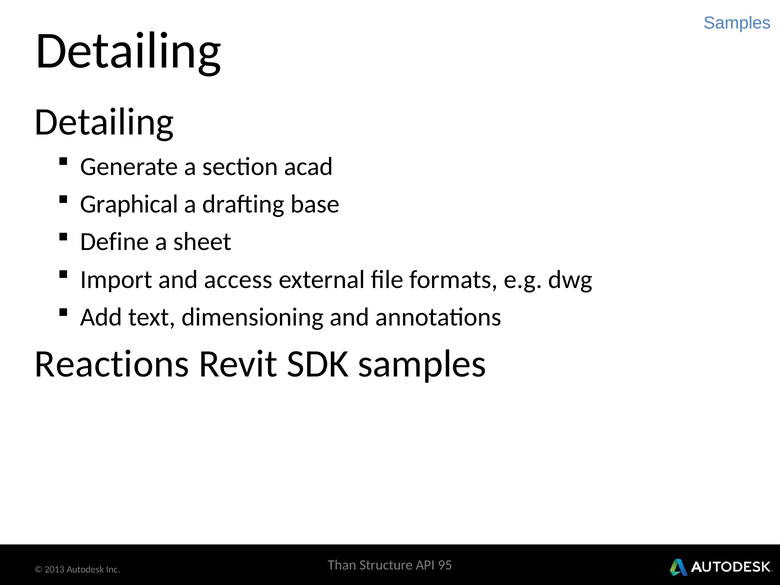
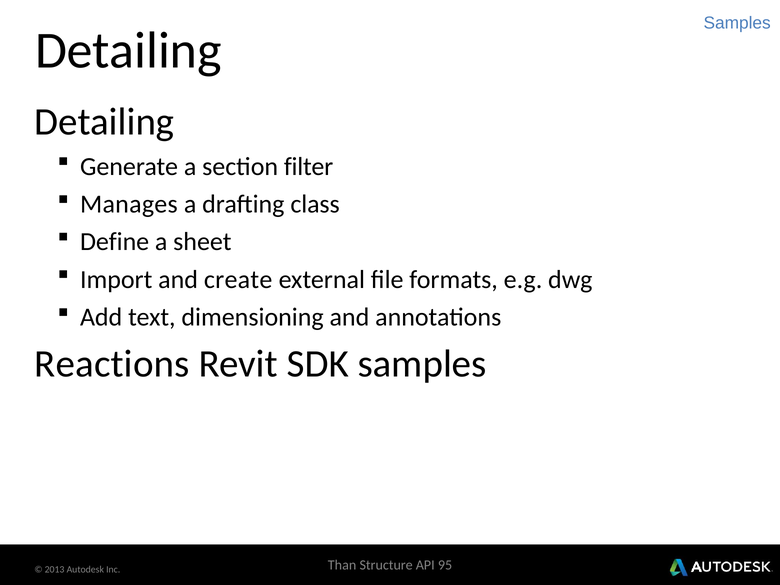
acad: acad -> filter
Graphical: Graphical -> Manages
base: base -> class
access: access -> create
